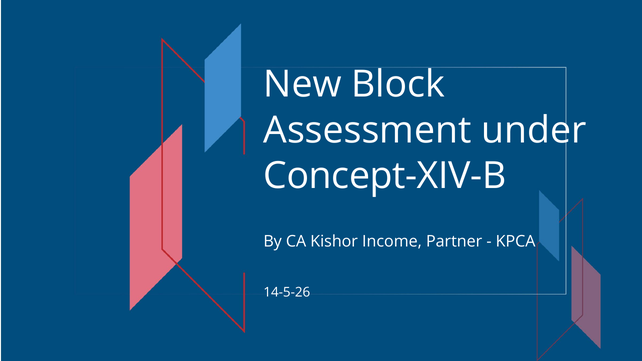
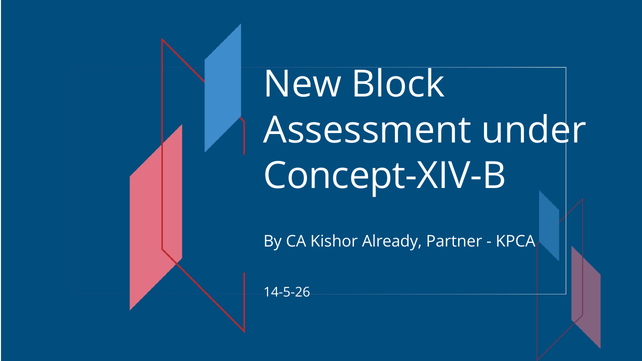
Income: Income -> Already
